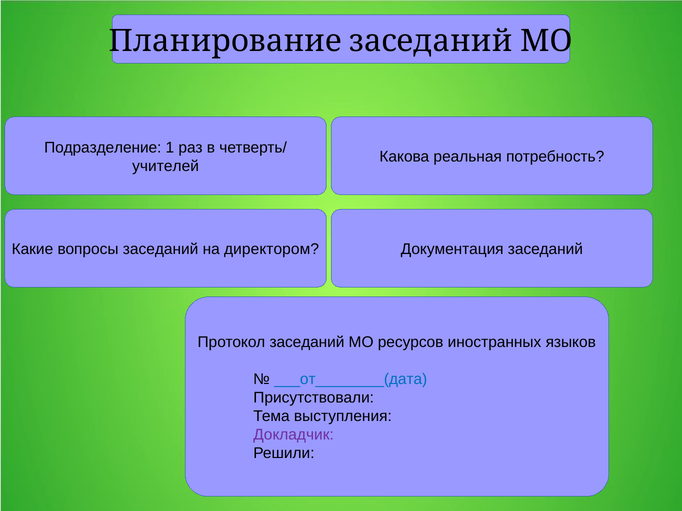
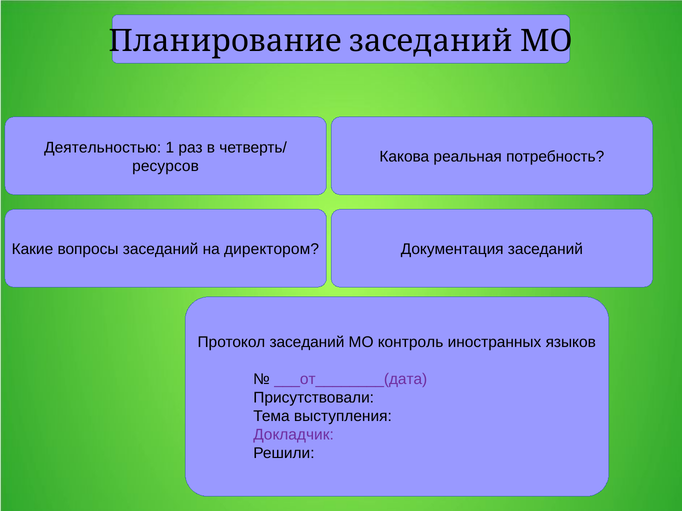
Подразделение: Подразделение -> Деятельностью
учителей: учителей -> ресурсов
ресурсов: ресурсов -> контроль
___от________(дата colour: blue -> purple
